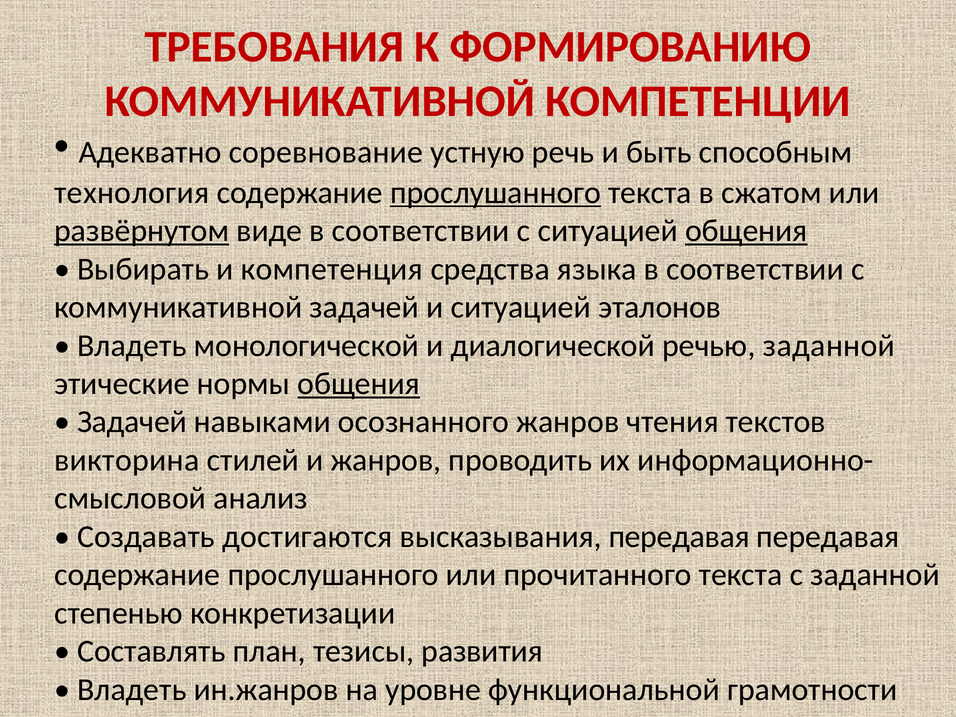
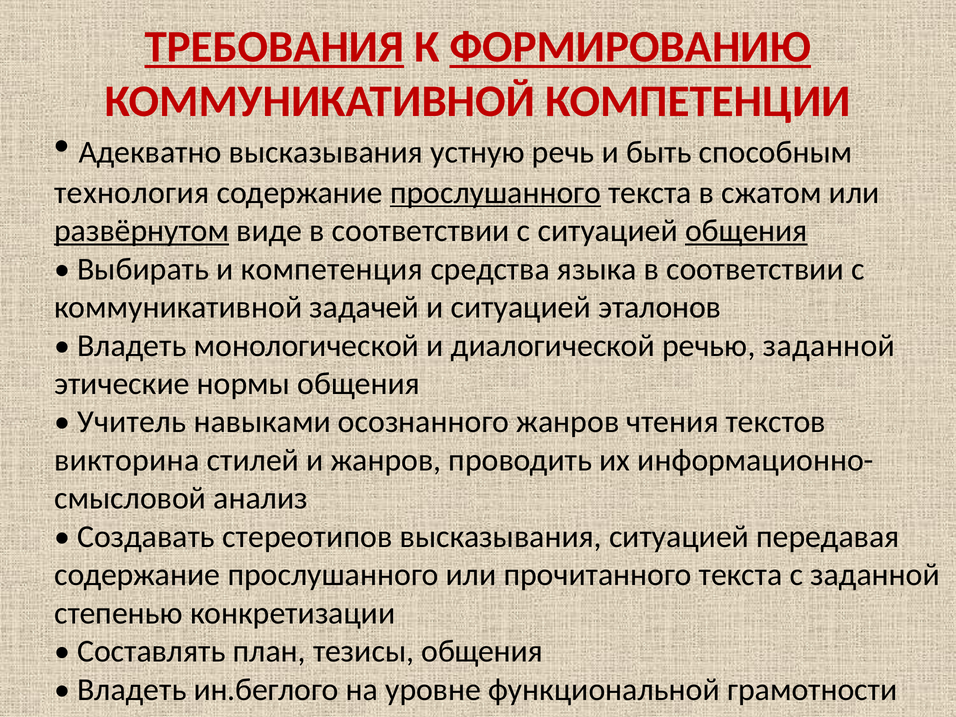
ТРЕБОВАНИЯ underline: none -> present
ФОРМИРОВАНИЮ underline: none -> present
Адекватно соревнование: соревнование -> высказывания
общения at (359, 384) underline: present -> none
Задачей at (132, 422): Задачей -> Учитель
достигаются: достигаются -> стереотипов
высказывания передавая: передавая -> ситуацией
тезисы развития: развития -> общения
ин.жанров: ин.жанров -> ин.беглого
